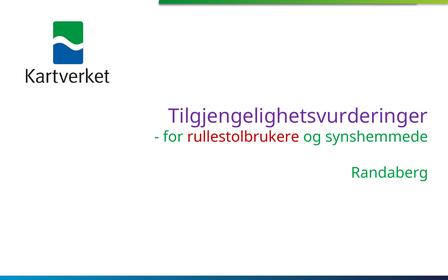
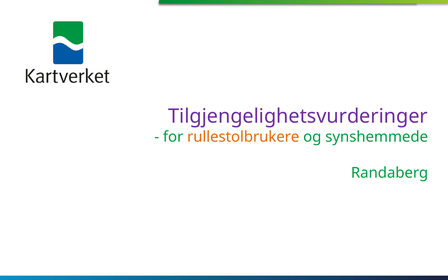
rullestolbrukere colour: red -> orange
